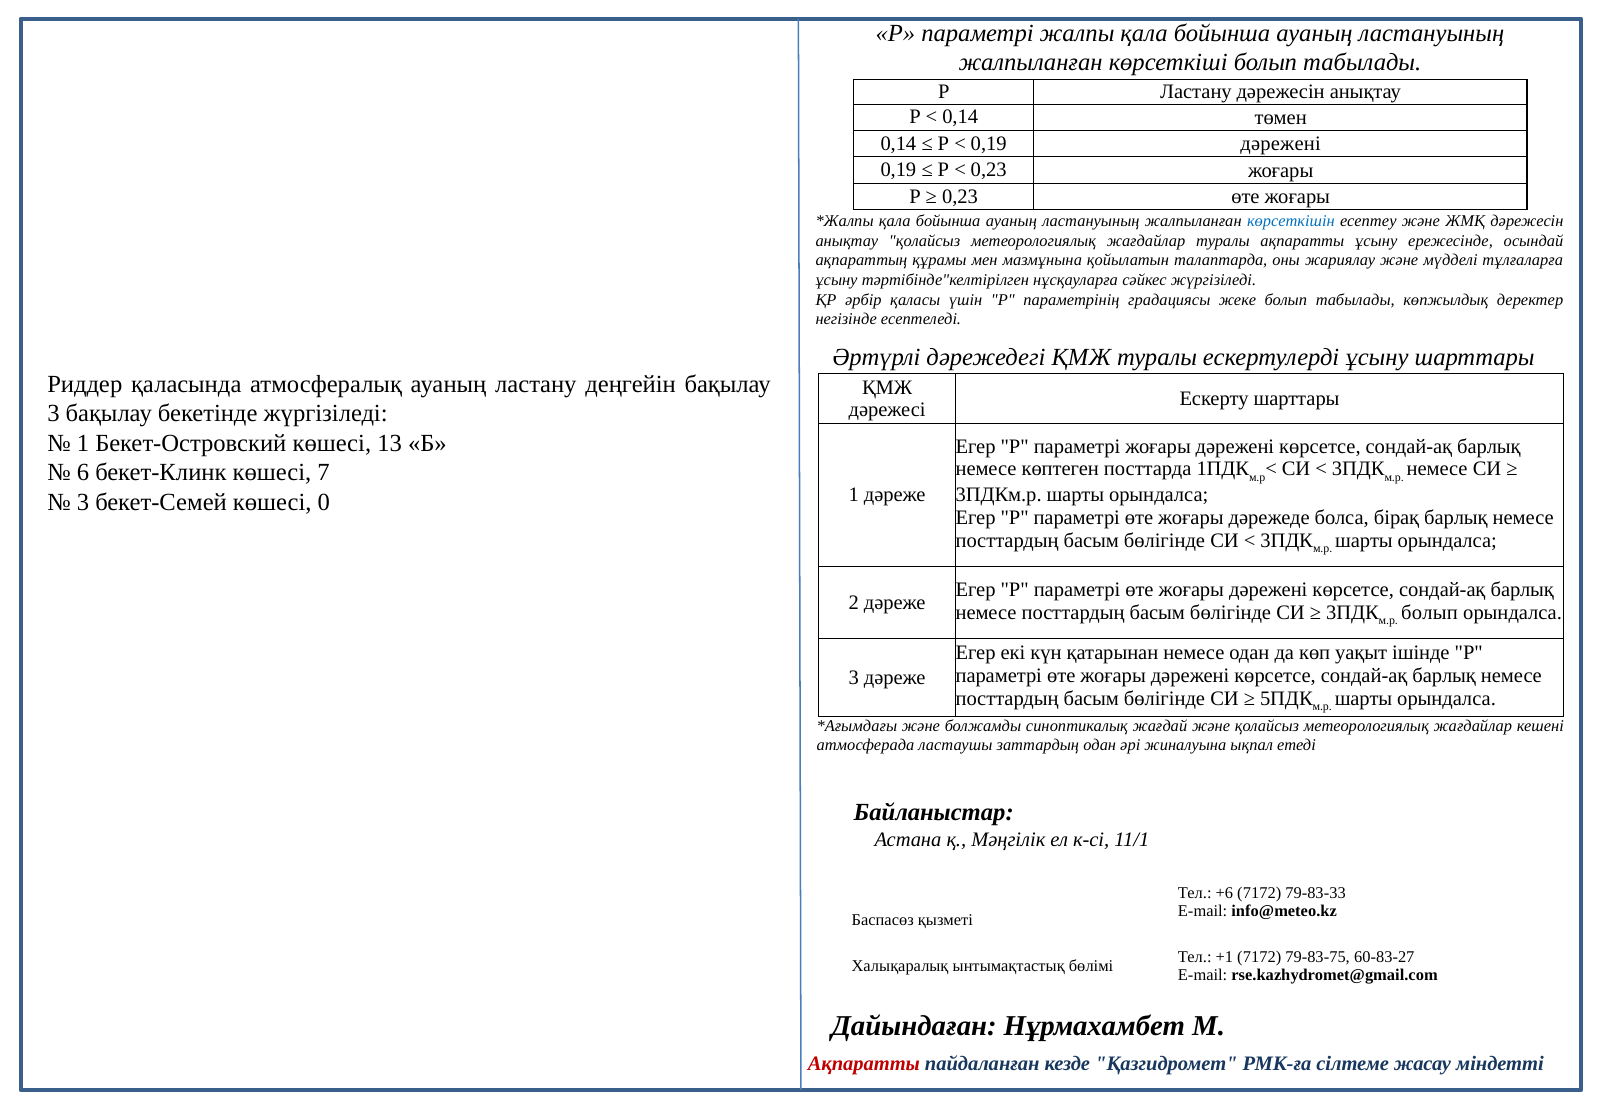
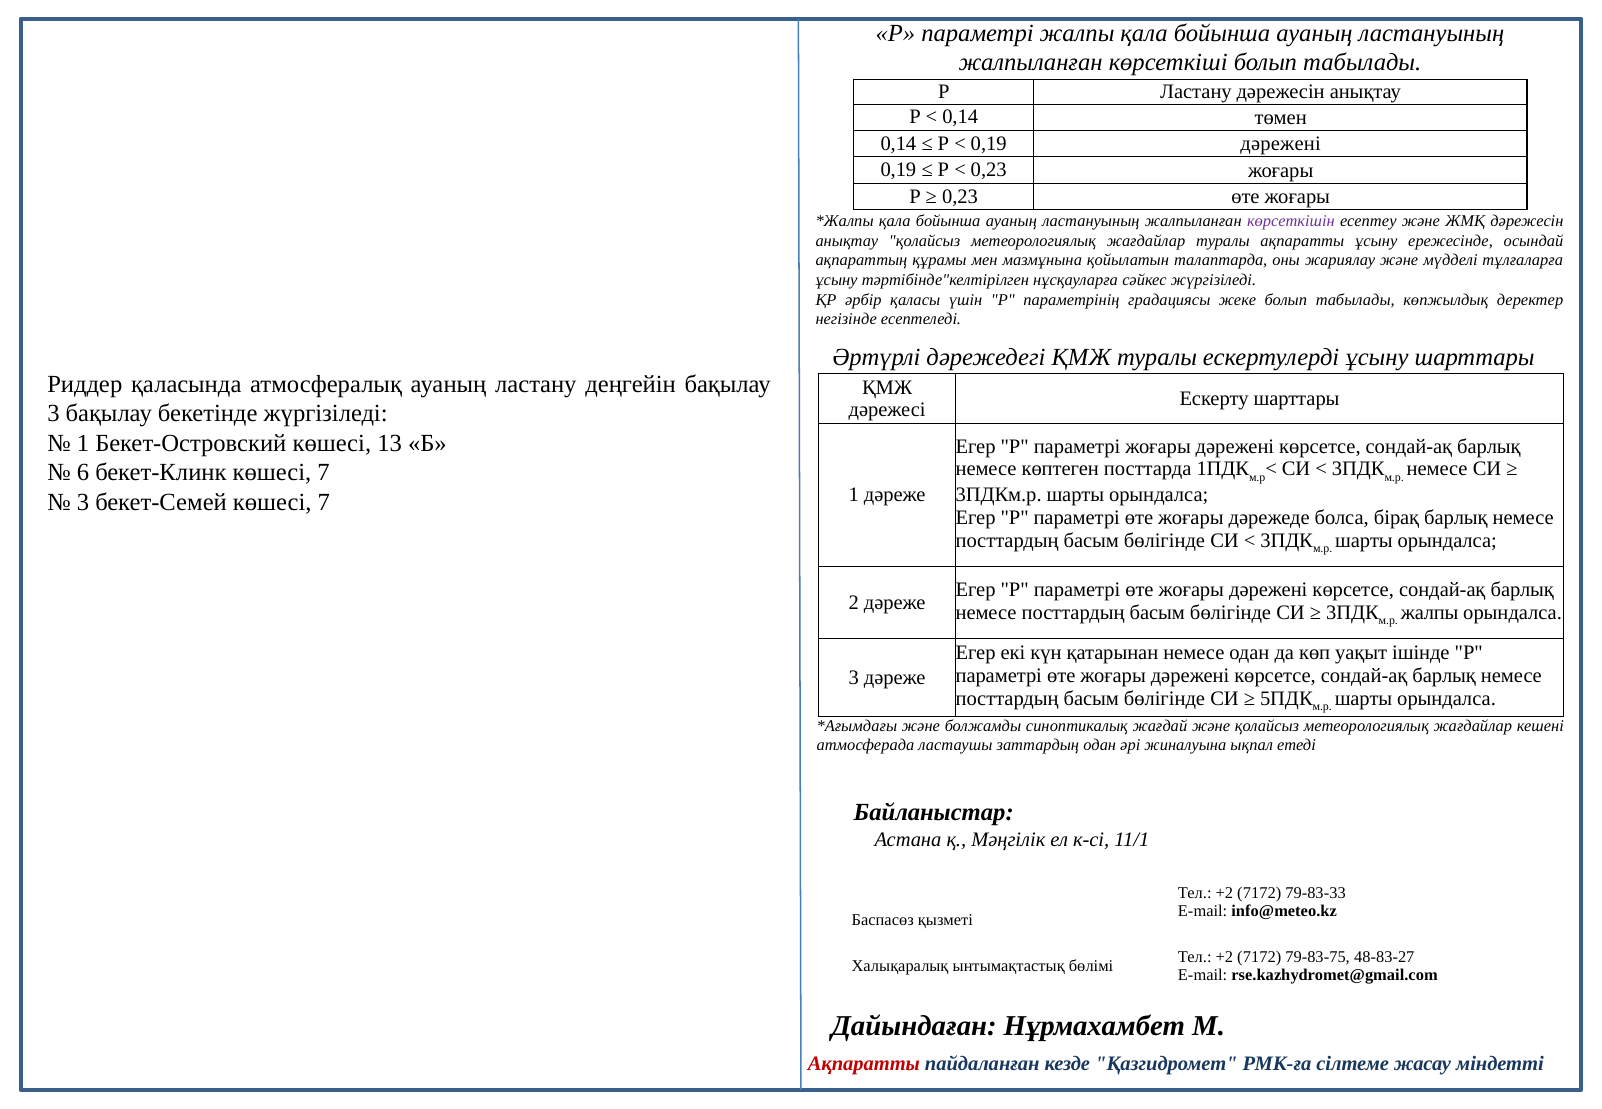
көрсеткішін colour: blue -> purple
бекет-Семей көшесі 0: 0 -> 7
болып at (1429, 612): болып -> жалпы
+6 at (1224, 893): +6 -> +2
+1 at (1224, 957): +1 -> +2
60-83-27: 60-83-27 -> 48-83-27
